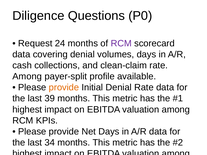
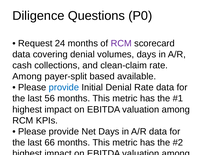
profile: profile -> based
provide at (64, 88) colour: orange -> blue
39: 39 -> 56
34: 34 -> 66
